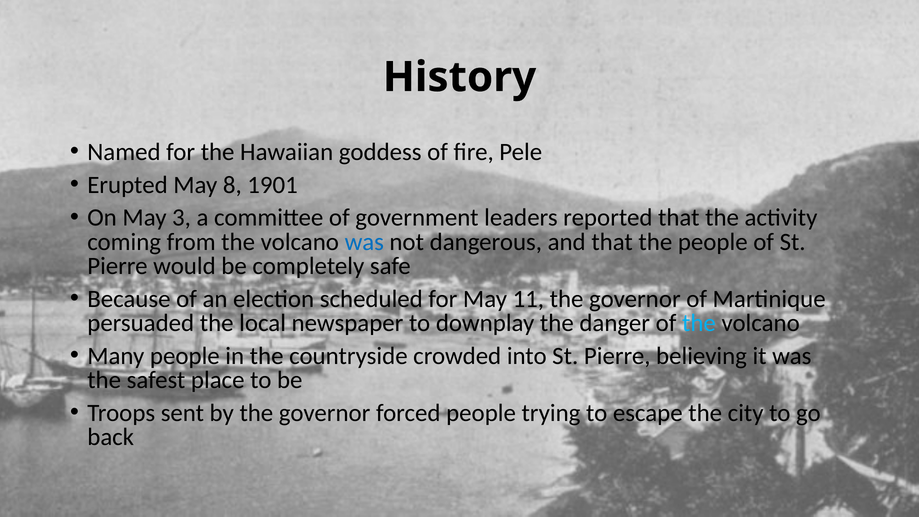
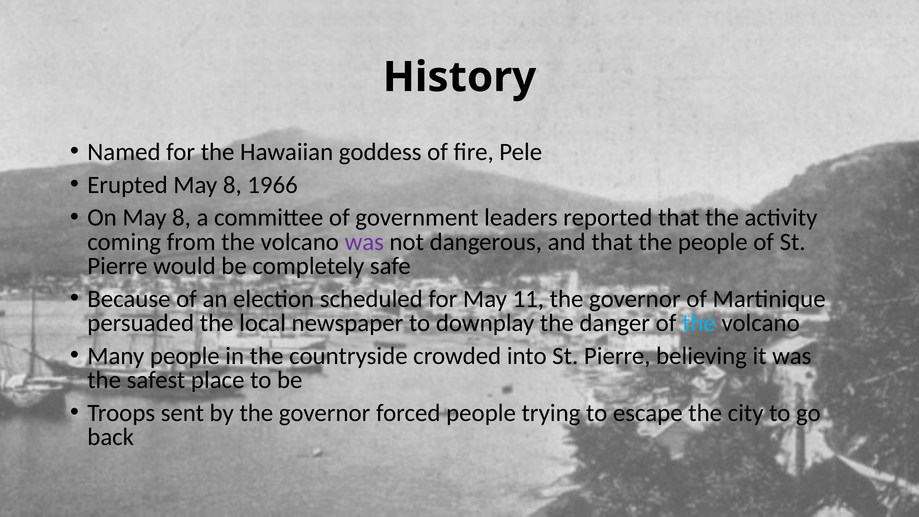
1901: 1901 -> 1966
On May 3: 3 -> 8
was at (364, 242) colour: blue -> purple
